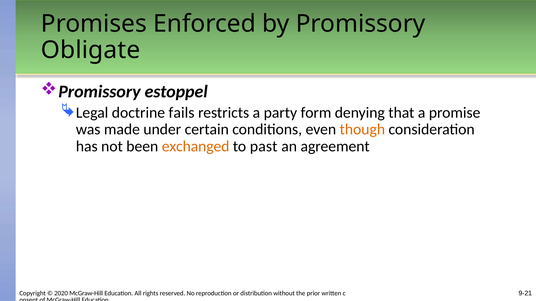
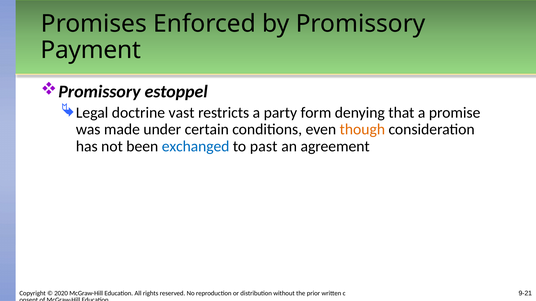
Obligate: Obligate -> Payment
fails: fails -> vast
exchanged colour: orange -> blue
